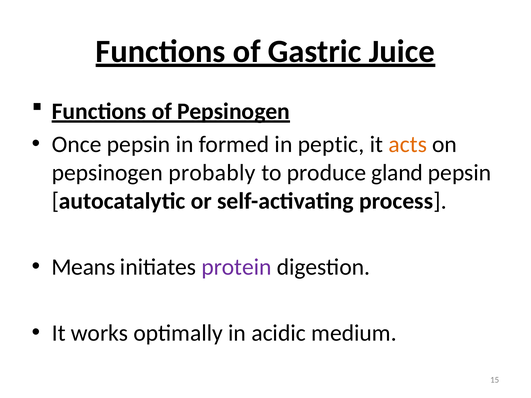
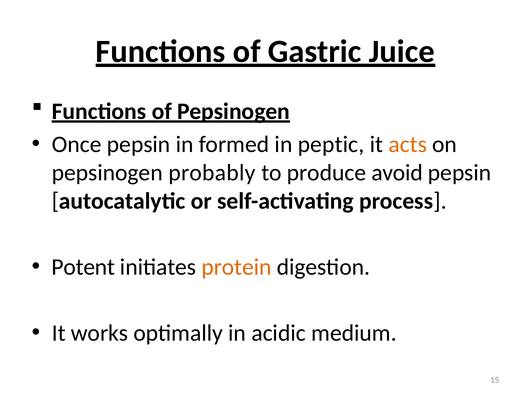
gland: gland -> avoid
Means: Means -> Potent
protein colour: purple -> orange
